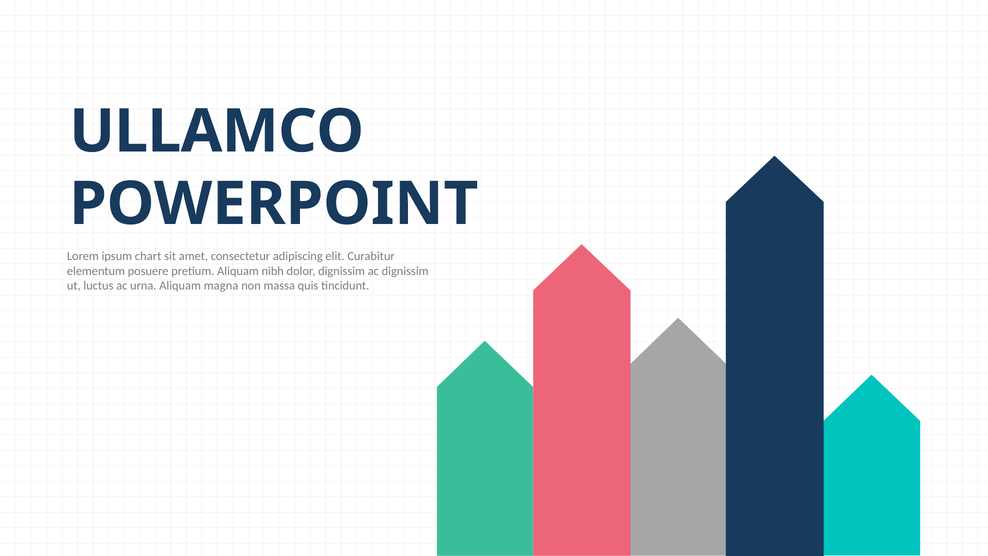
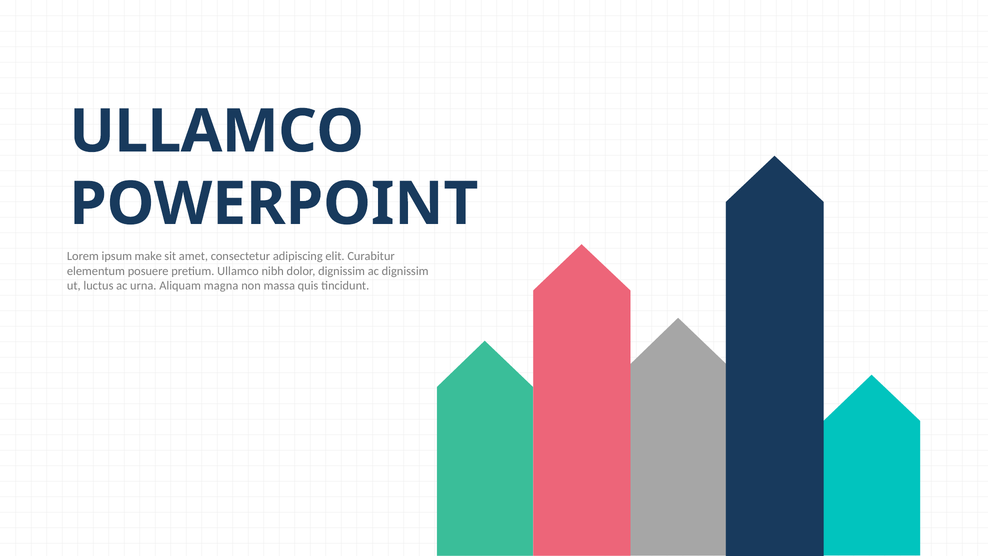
chart: chart -> make
pretium Aliquam: Aliquam -> Ullamco
